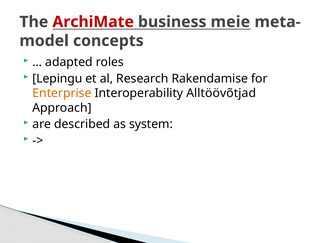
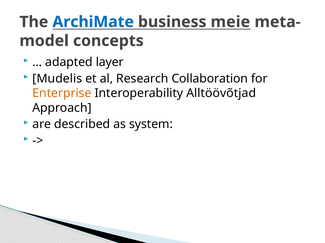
ArchiMate colour: red -> blue
roles: roles -> layer
Lepingu: Lepingu -> Mudelis
Rakendamise: Rakendamise -> Collaboration
